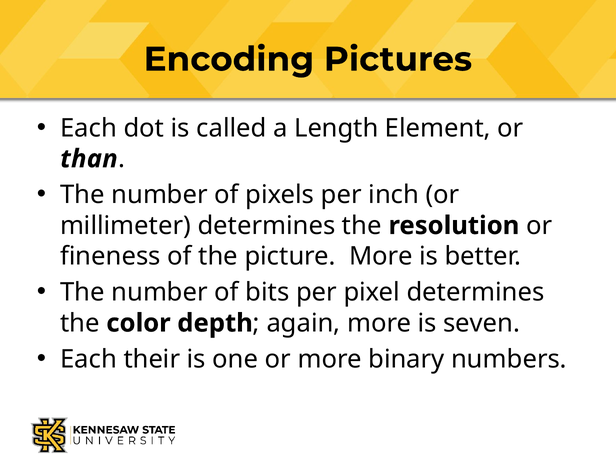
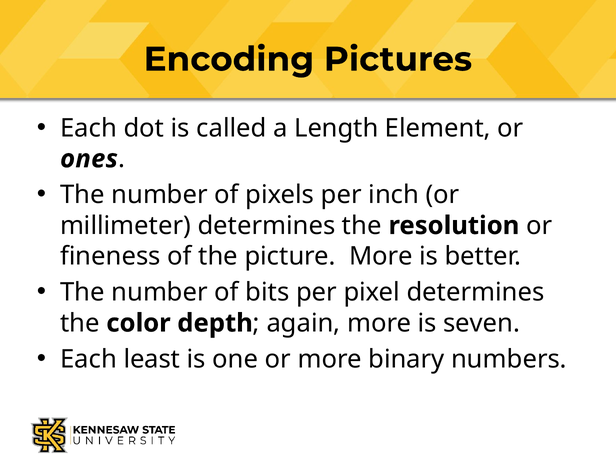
than: than -> ones
their: their -> least
